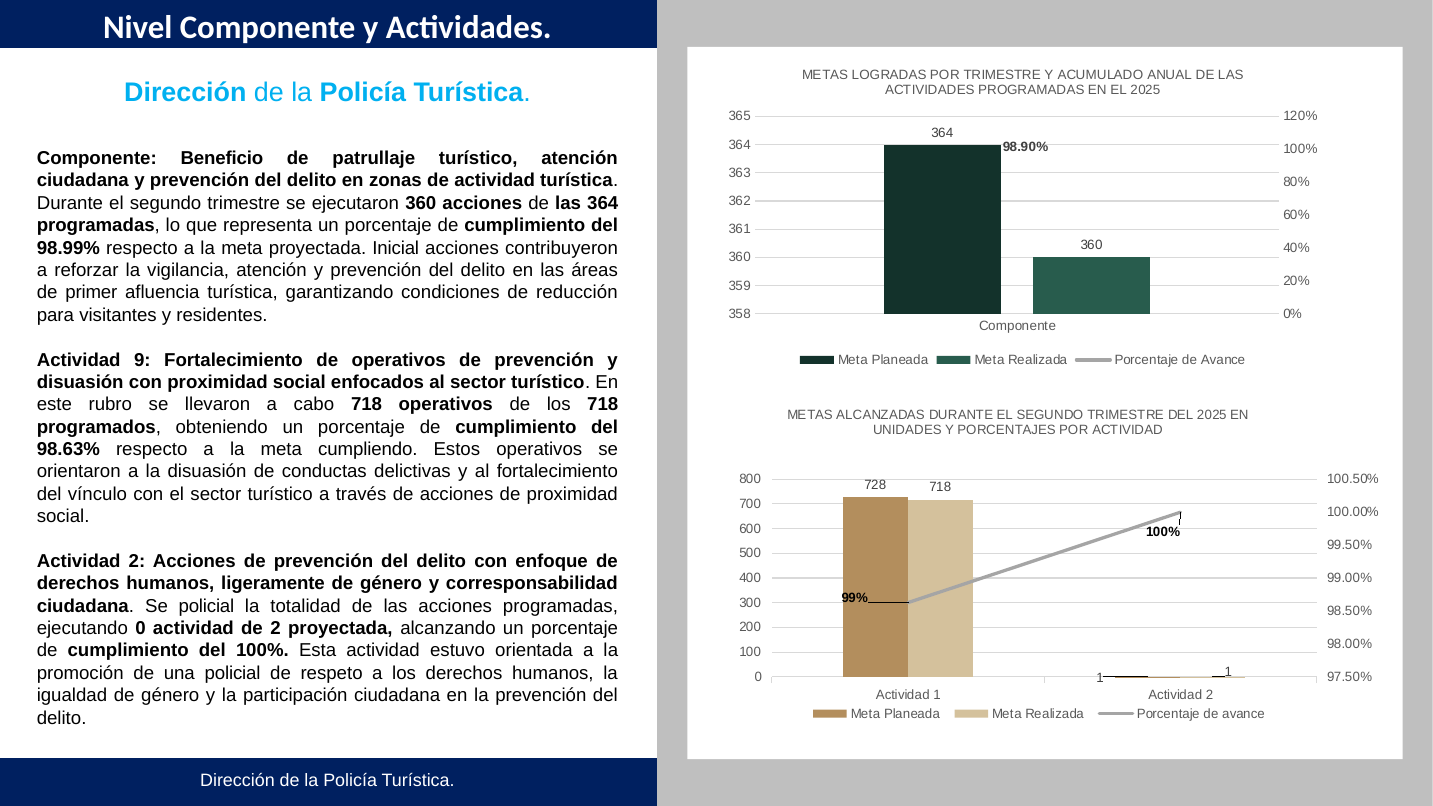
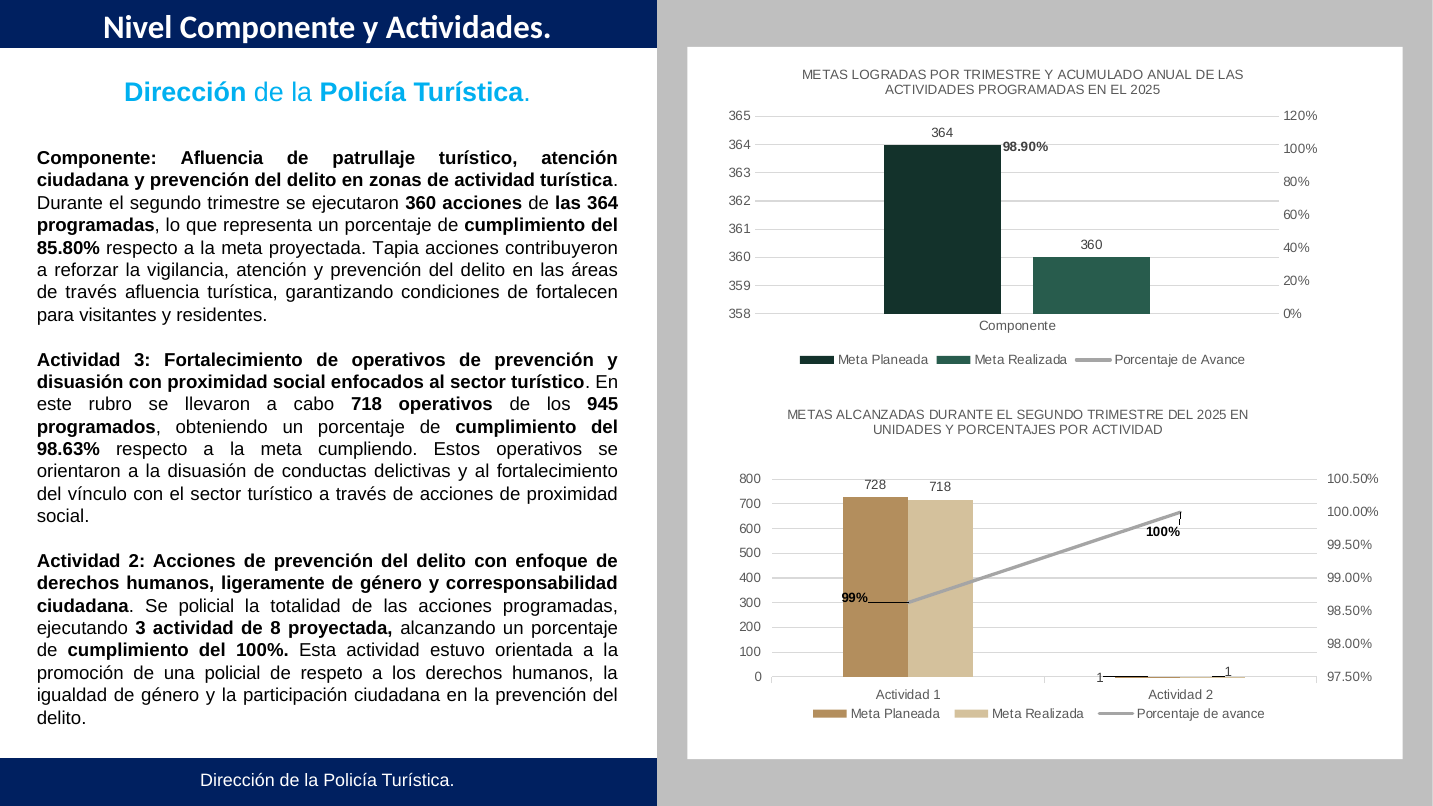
Componente Beneficio: Beneficio -> Afluencia
98.99%: 98.99% -> 85.80%
Inicial: Inicial -> Tapia
de primer: primer -> través
reducción: reducción -> fortalecen
Actividad 9: 9 -> 3
los 718: 718 -> 945
ejecutando 0: 0 -> 3
de 2: 2 -> 8
